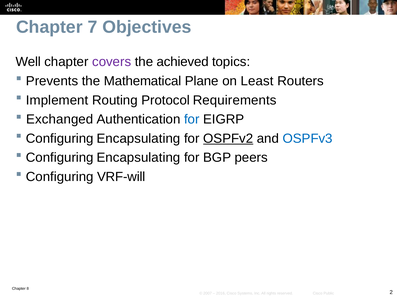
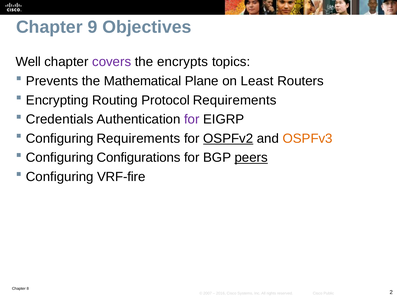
7: 7 -> 9
achieved: achieved -> encrypts
Implement: Implement -> Encrypting
Exchanged: Exchanged -> Credentials
for at (192, 120) colour: blue -> purple
Encapsulating at (138, 139): Encapsulating -> Requirements
OSPFv3 colour: blue -> orange
Encapsulating at (138, 158): Encapsulating -> Configurations
peers underline: none -> present
VRF-will: VRF-will -> VRF-fire
